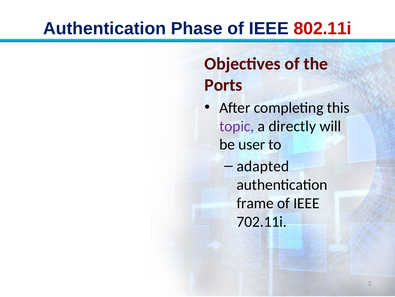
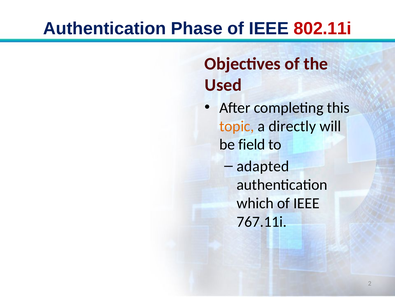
Ports: Ports -> Used
topic colour: purple -> orange
user: user -> field
frame: frame -> which
702.11i: 702.11i -> 767.11i
